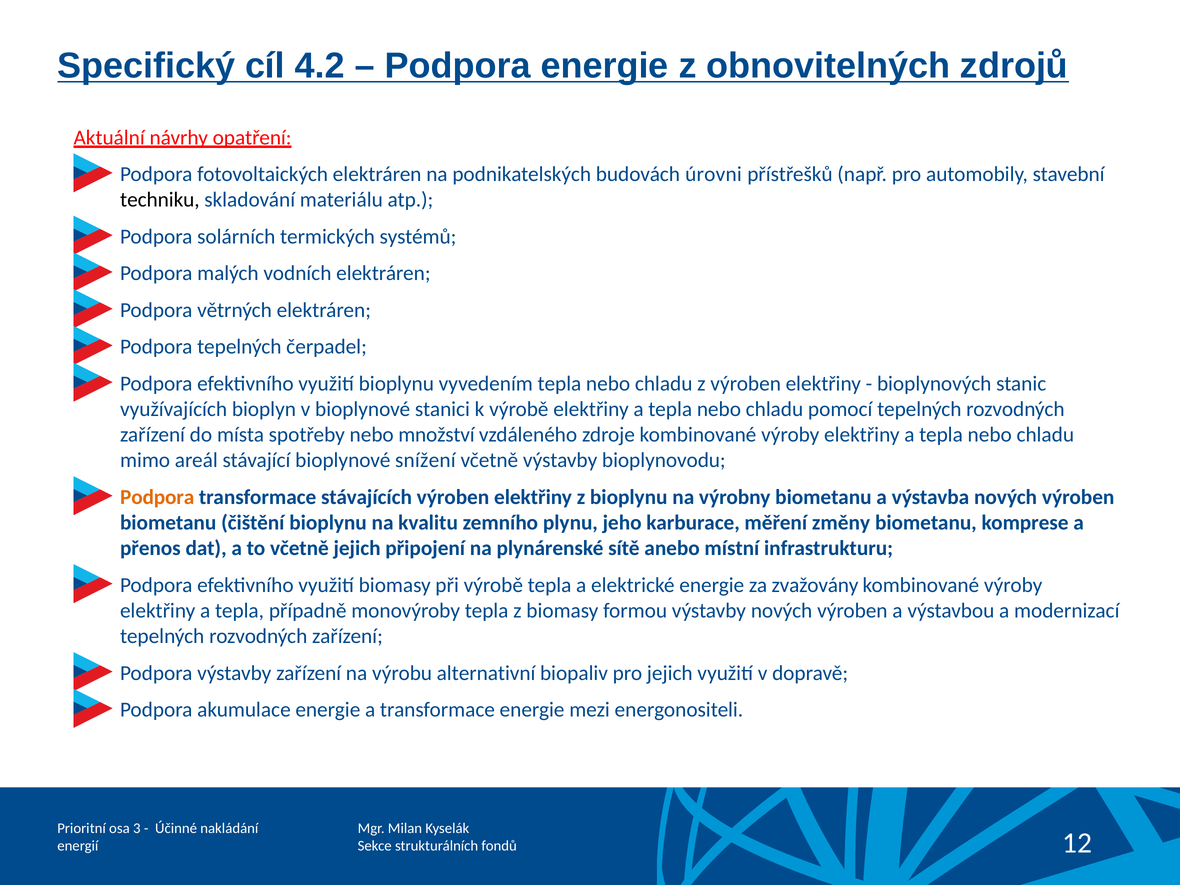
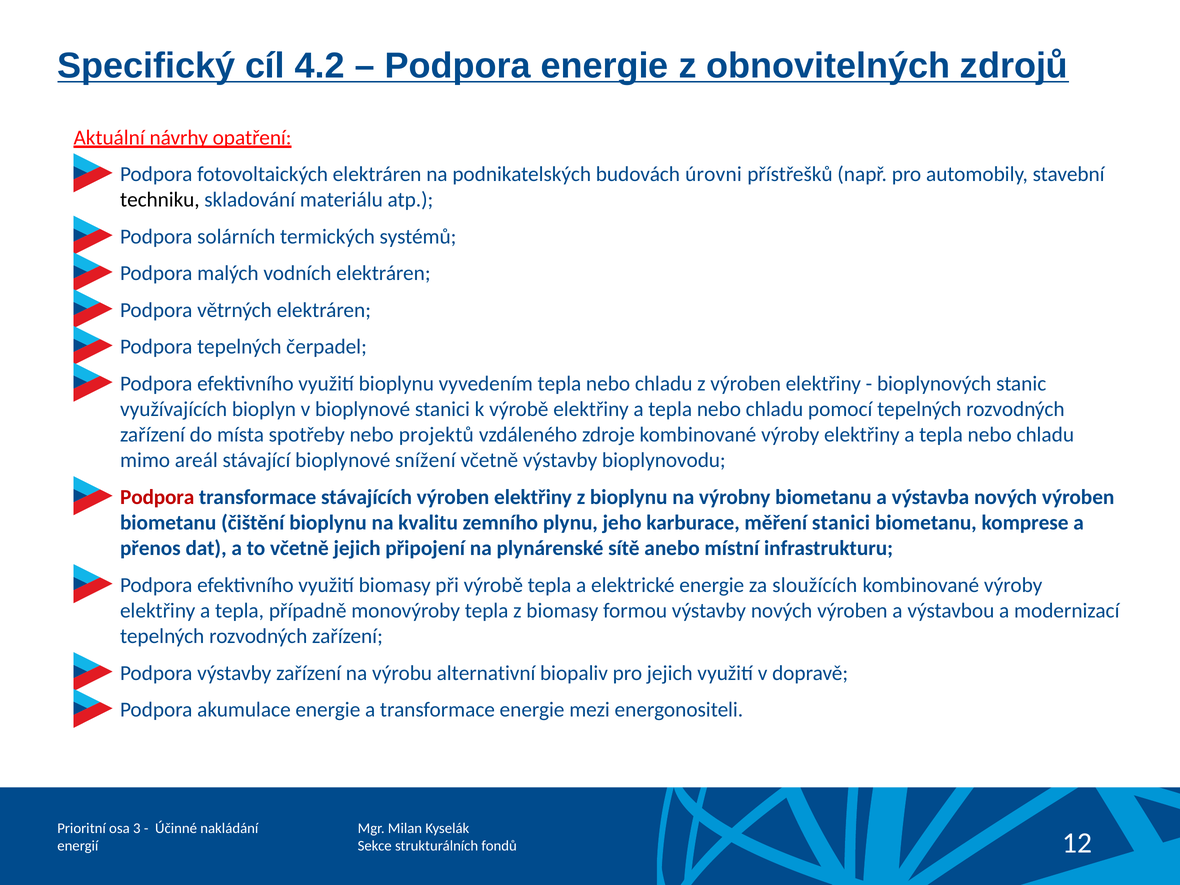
množství: množství -> projektů
Podpora at (157, 497) colour: orange -> red
měření změny: změny -> stanici
zvažovány: zvažovány -> sloužících
